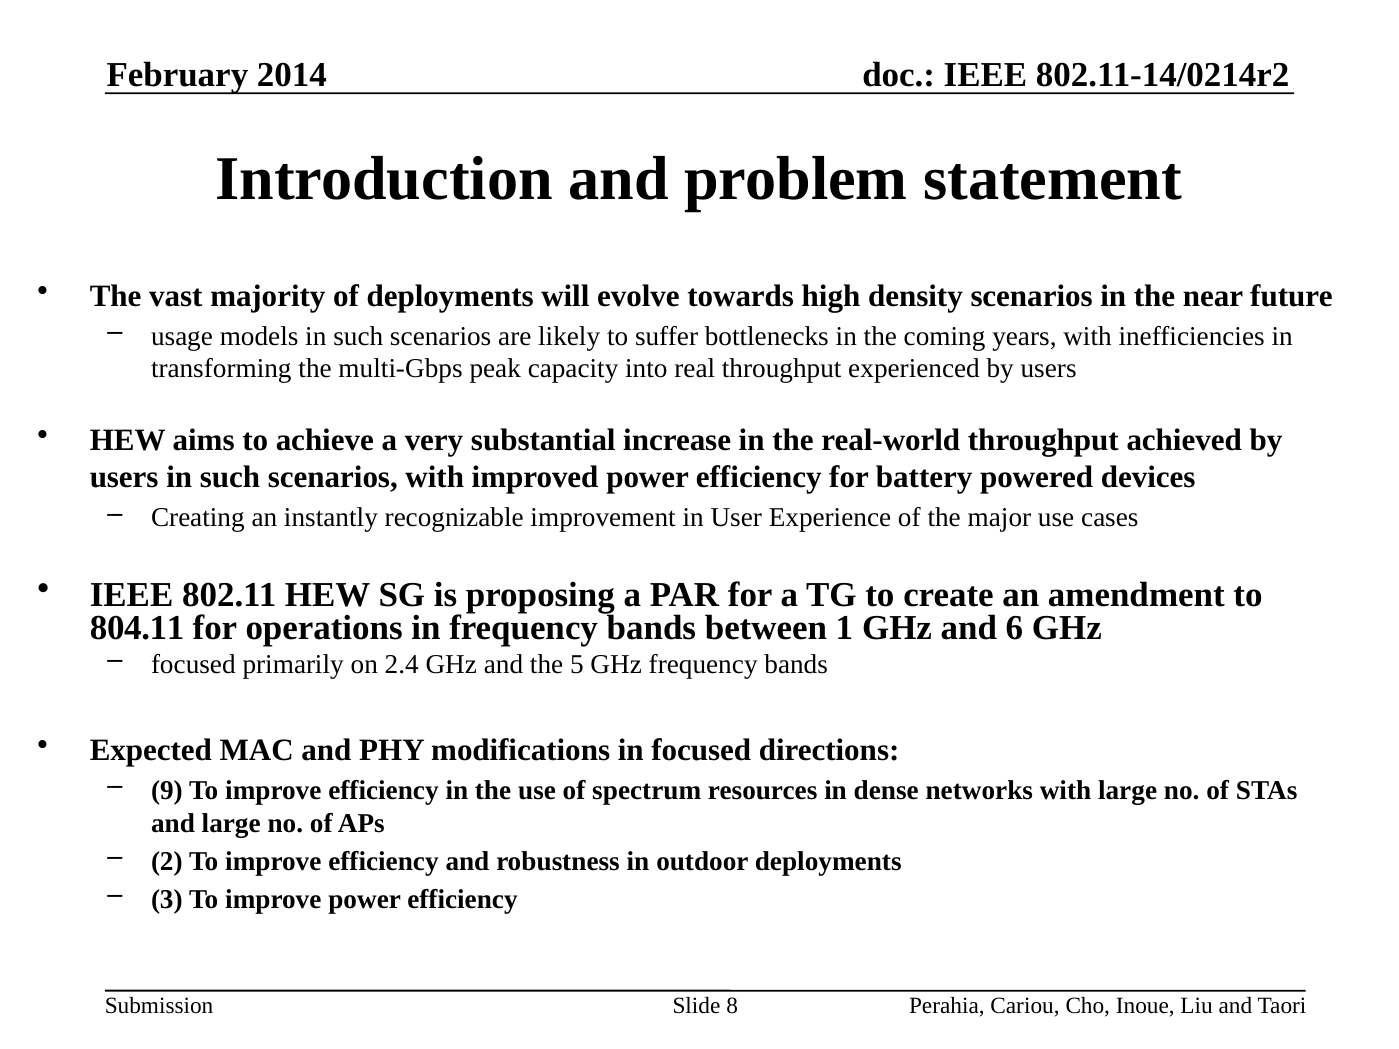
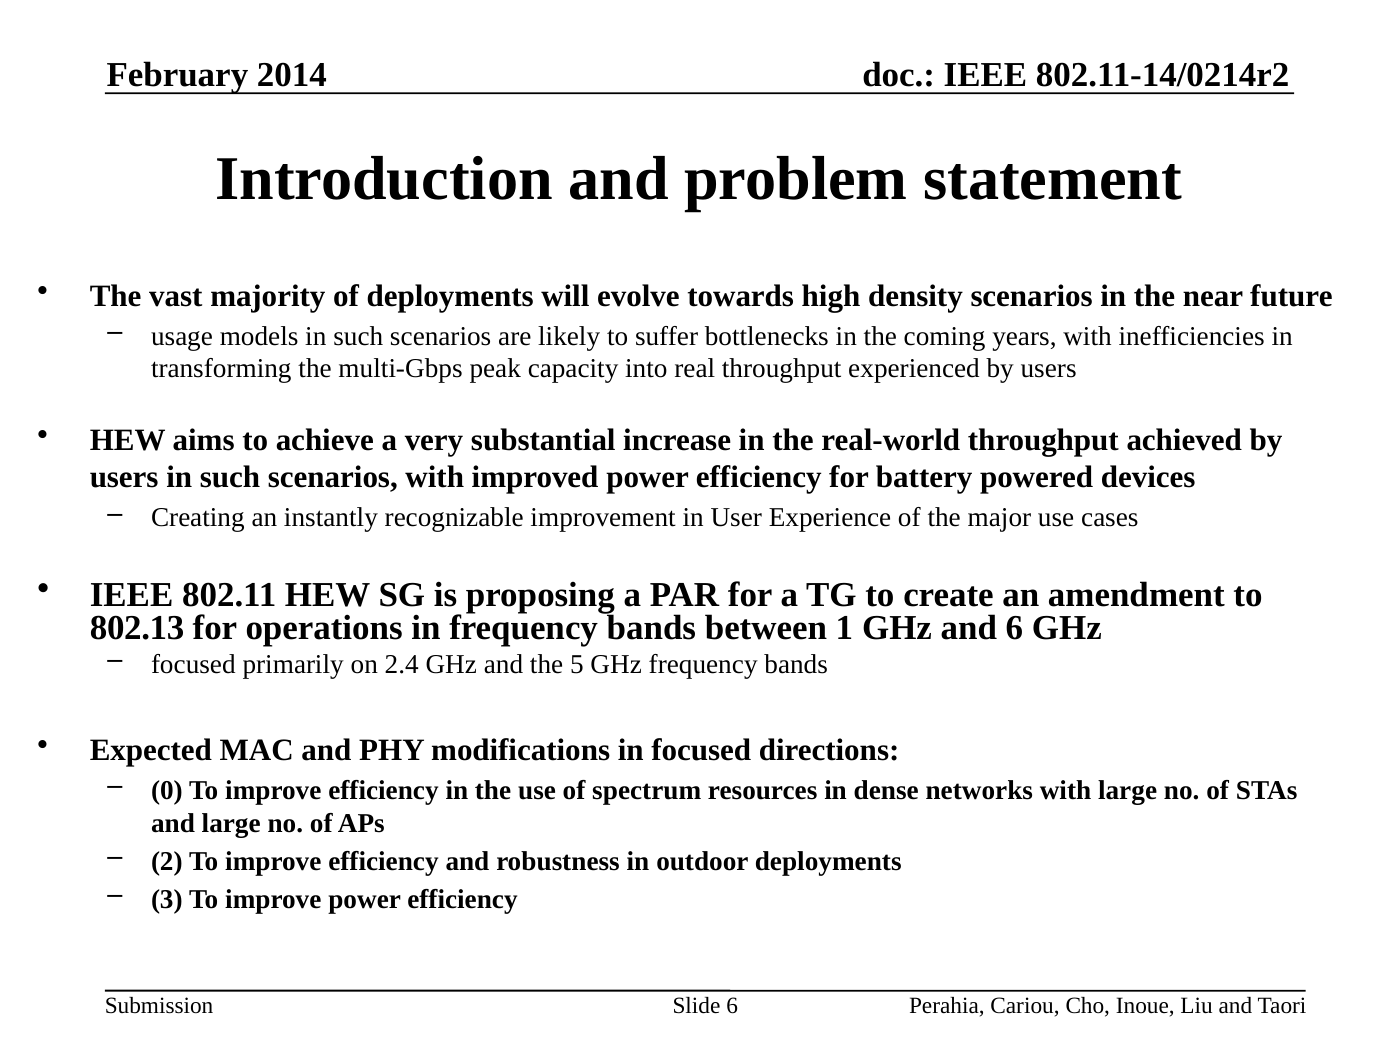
804.11: 804.11 -> 802.13
9: 9 -> 0
Slide 8: 8 -> 6
